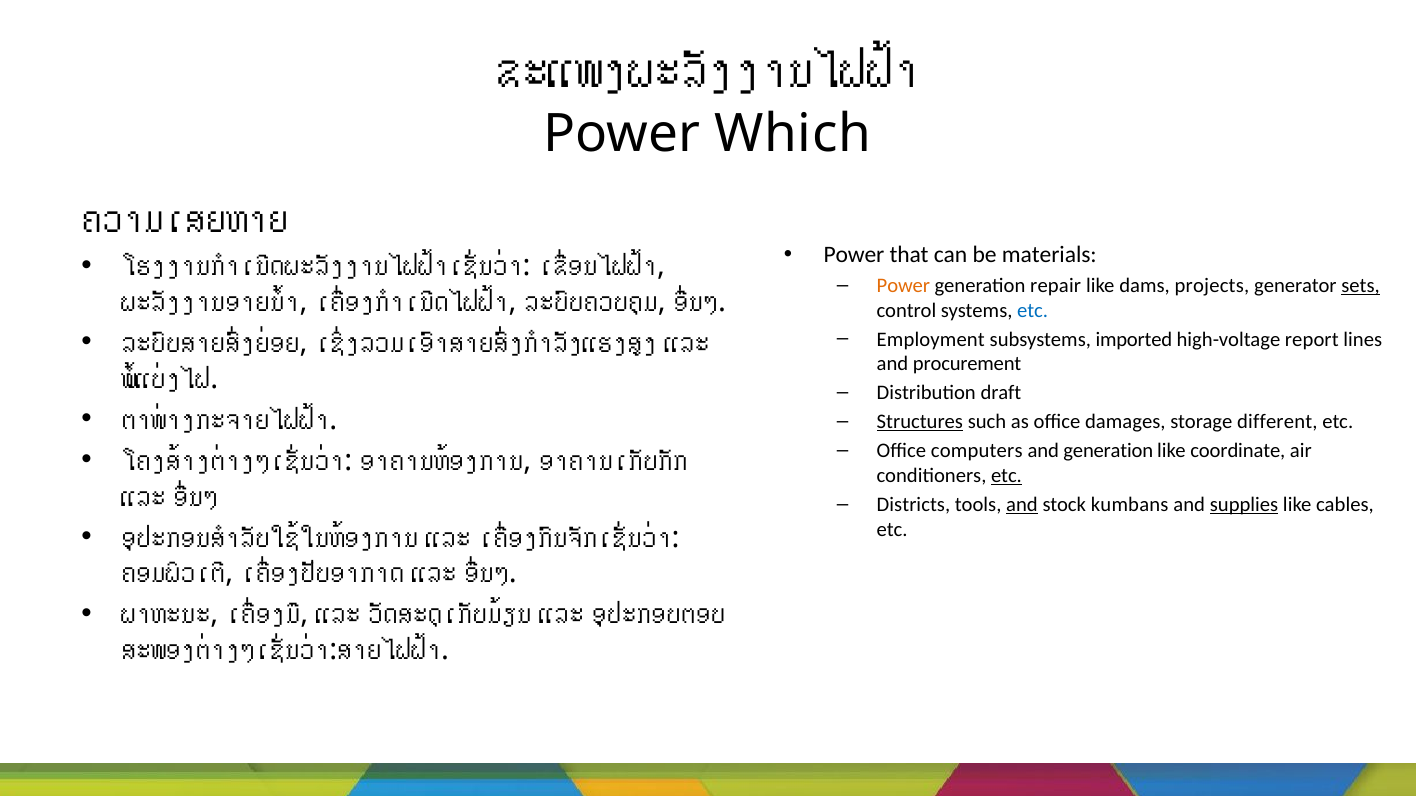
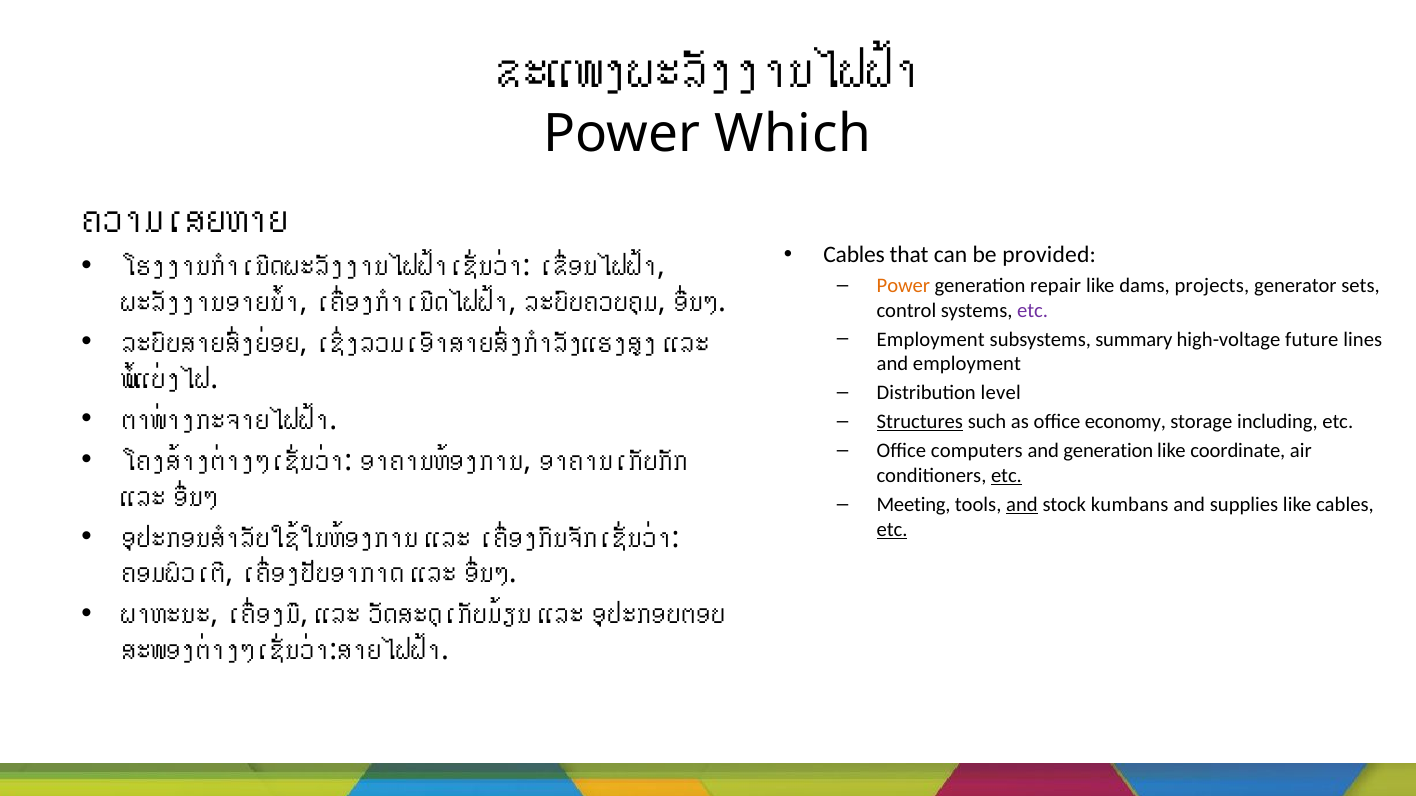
Power at (854, 255): Power -> Cables
materials: materials -> provided
sets underline: present -> none
etc at (1033, 311) colour: blue -> purple
imported: imported -> summary
report: report -> future
and procurement: procurement -> employment
draft: draft -> level
damages: damages -> economy
different: different -> including
Districts: Districts -> Meeting
supplies underline: present -> none
etc at (892, 530) underline: none -> present
